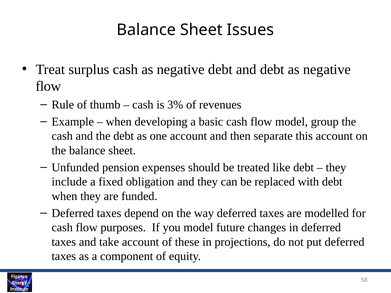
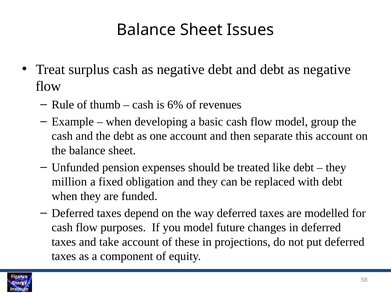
3%: 3% -> 6%
include: include -> million
